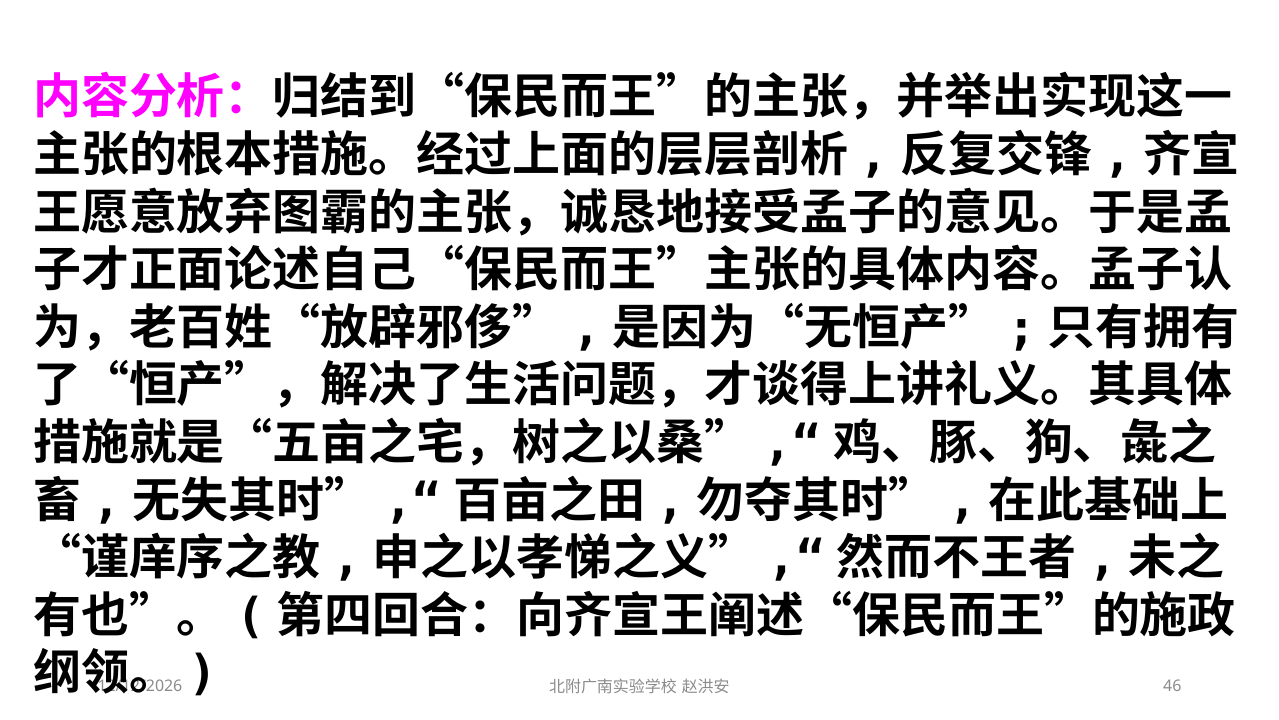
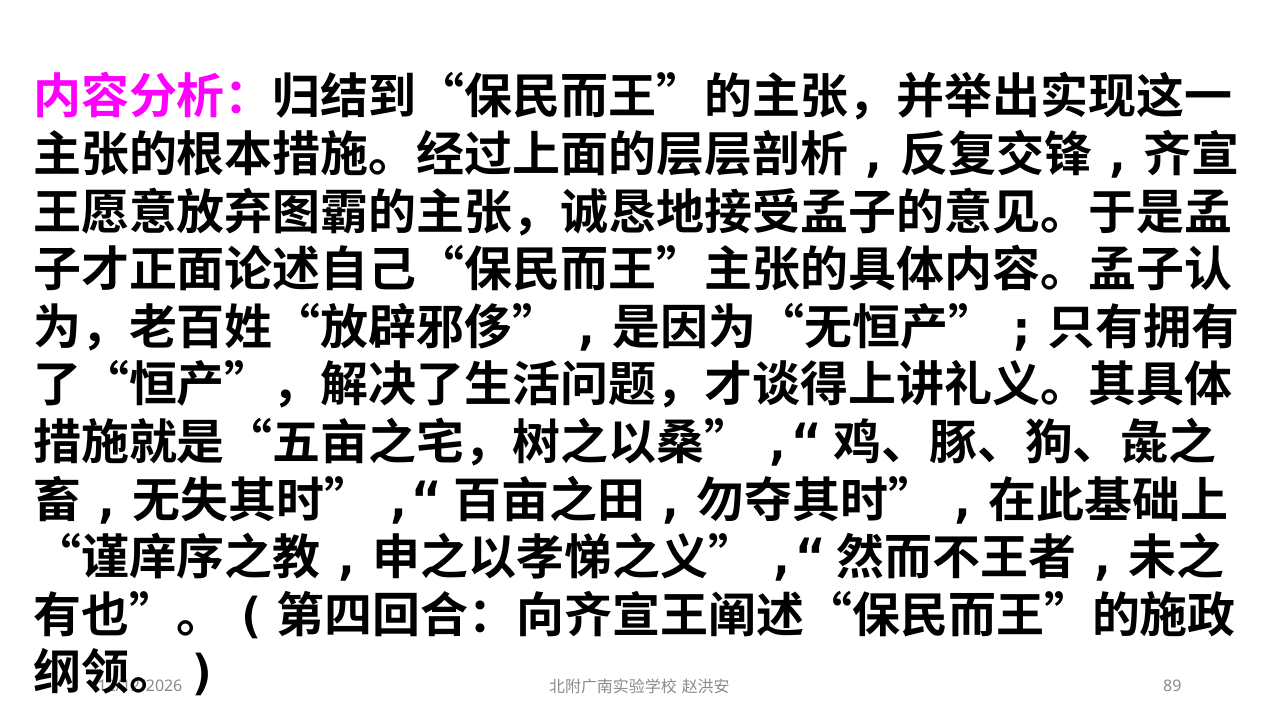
46: 46 -> 89
